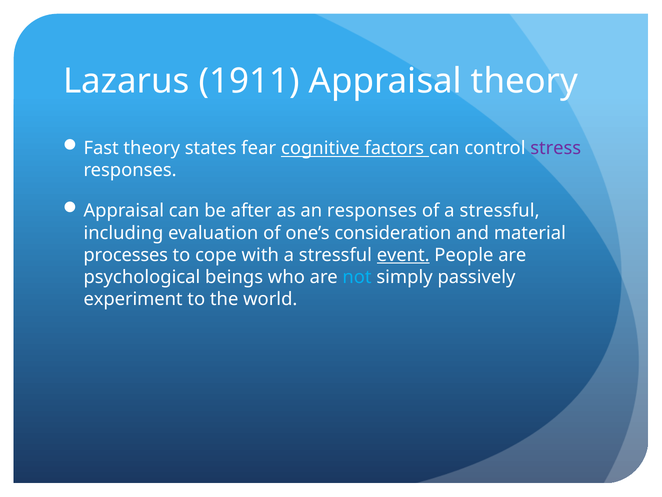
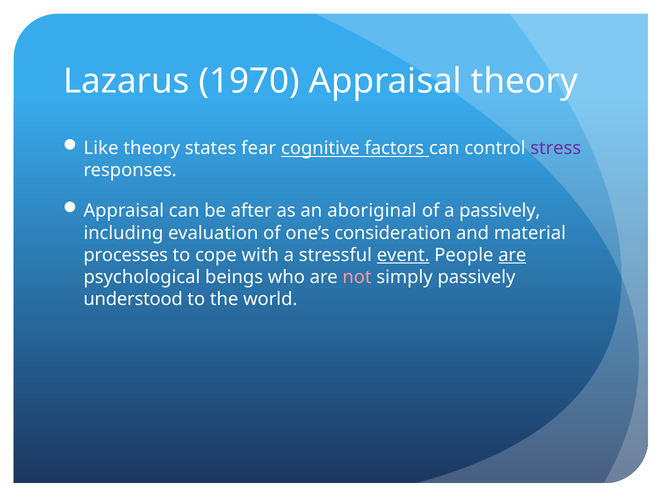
1911: 1911 -> 1970
Fast: Fast -> Like
an responses: responses -> aboriginal
of a stressful: stressful -> passively
are at (512, 255) underline: none -> present
not colour: light blue -> pink
experiment: experiment -> understood
